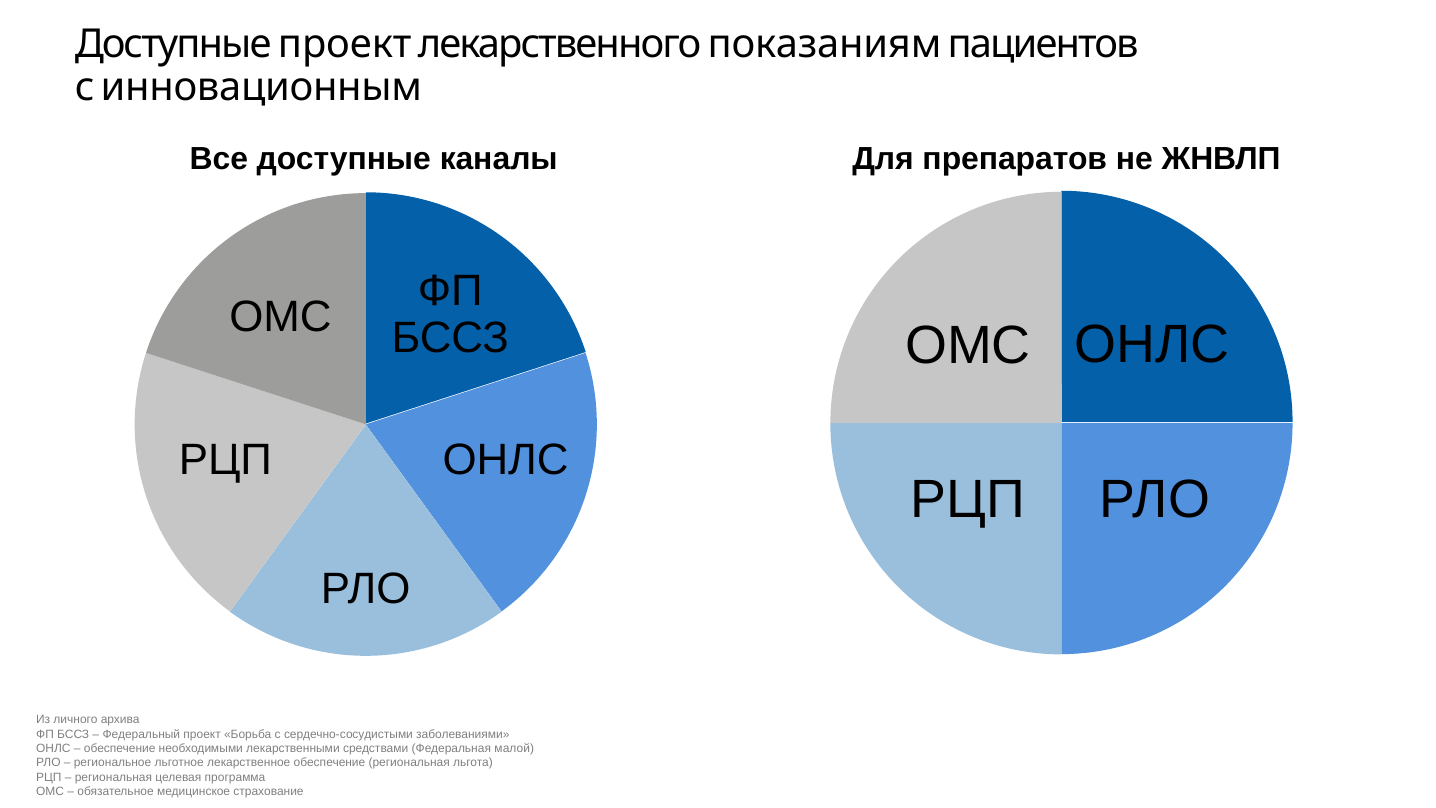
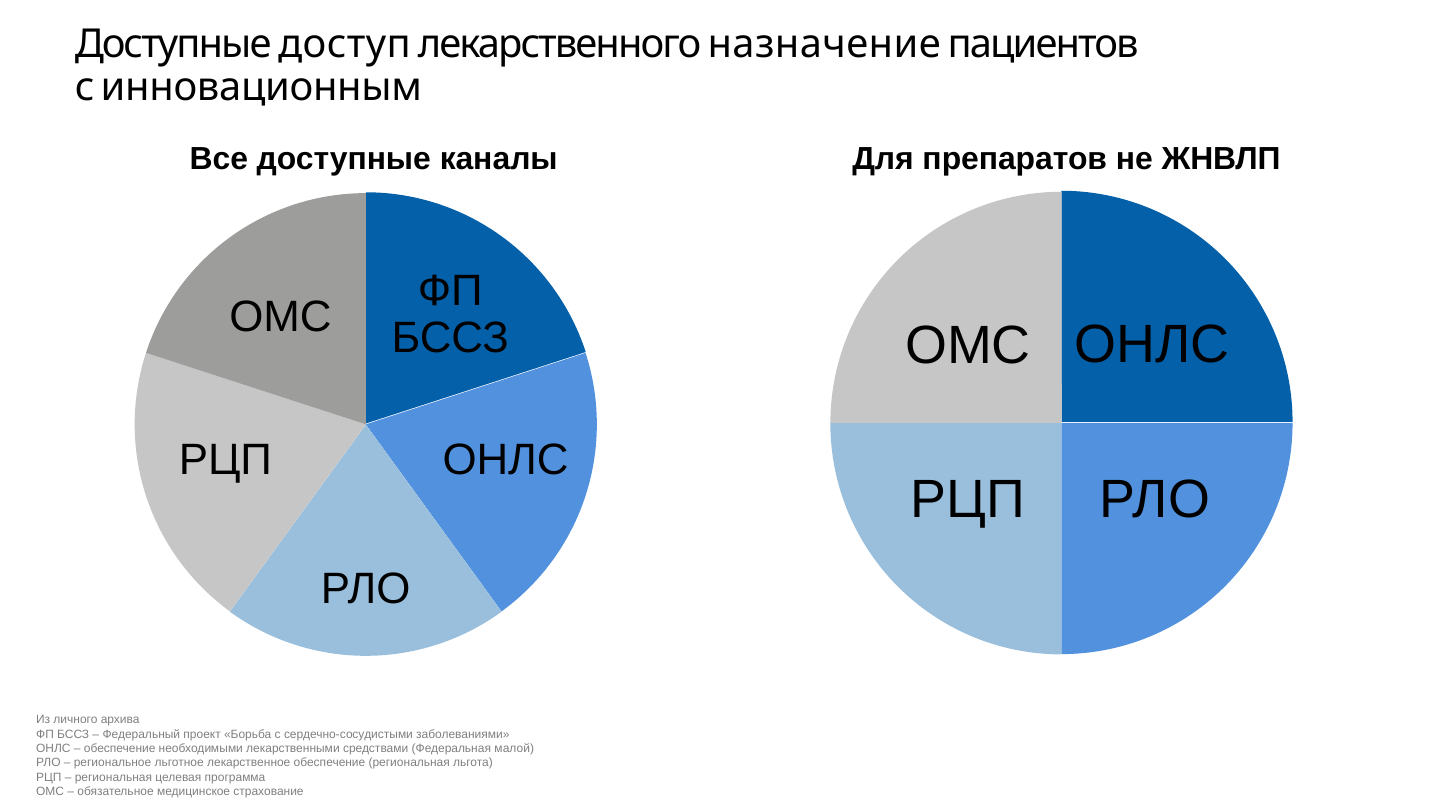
Доступные проект: проект -> доступ
показаниям: показаниям -> назначение
